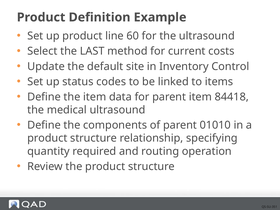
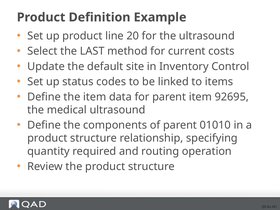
60: 60 -> 20
84418: 84418 -> 92695
